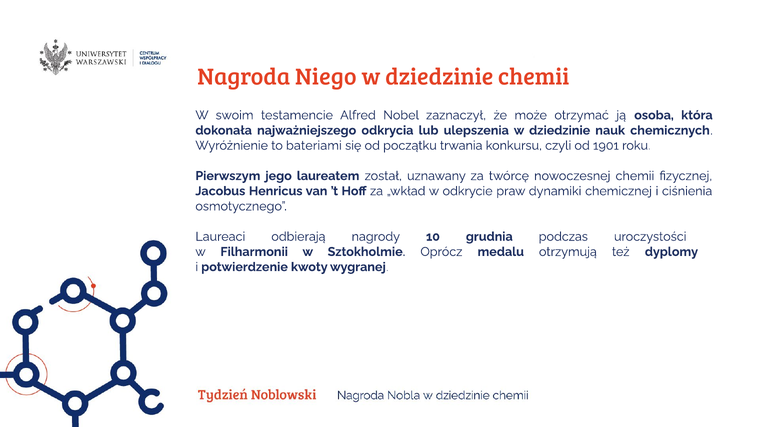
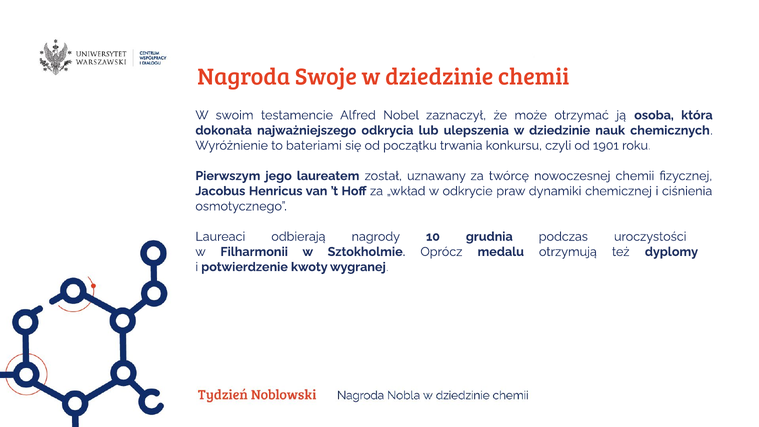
Niego: Niego -> Swoje
